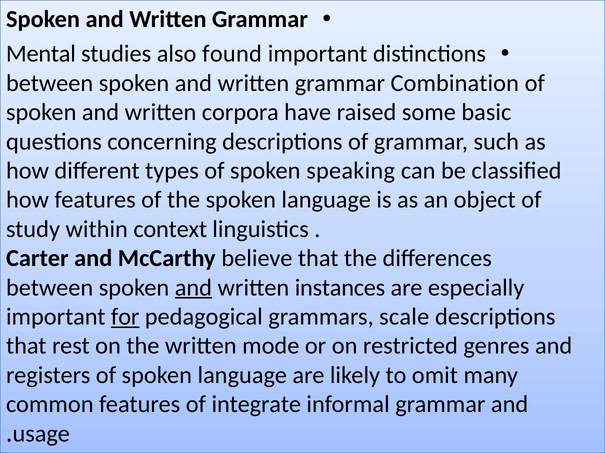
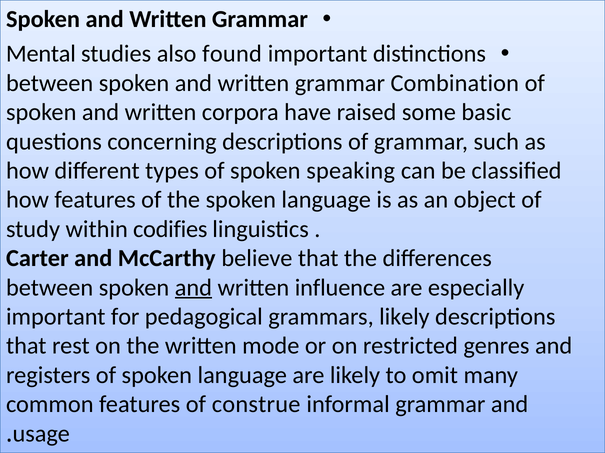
context: context -> codifies
instances: instances -> influence
for underline: present -> none
grammars scale: scale -> likely
integrate: integrate -> construe
